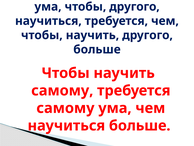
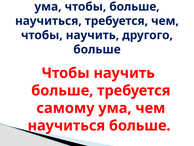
чтобы другого: другого -> больше
самому at (62, 90): самому -> больше
